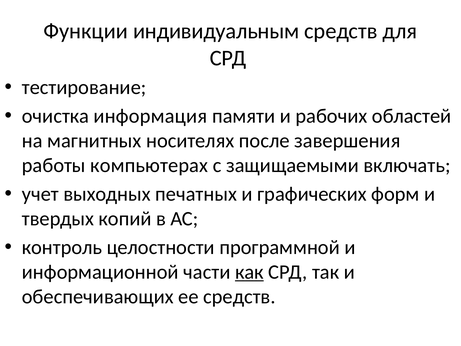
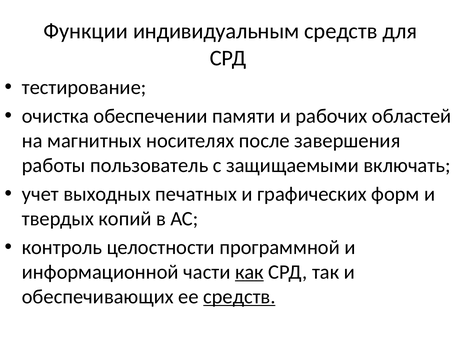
информация: информация -> обеспечении
компьютерах: компьютерах -> пользователь
средств at (239, 296) underline: none -> present
